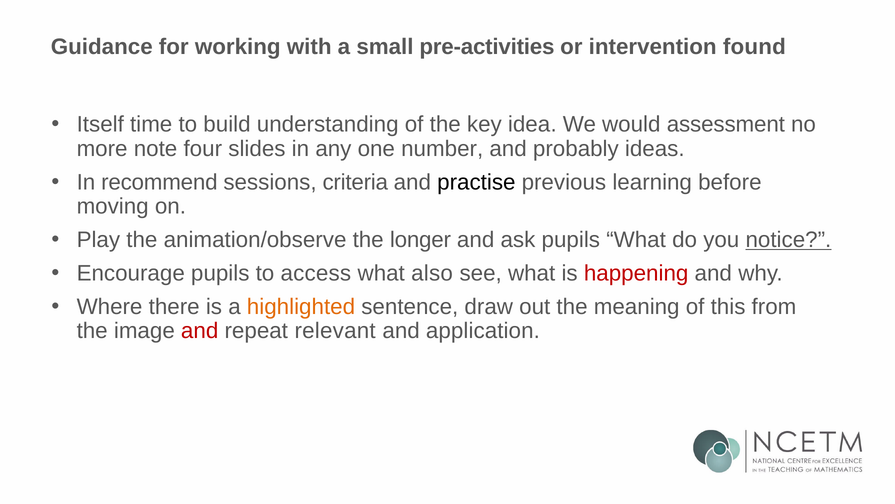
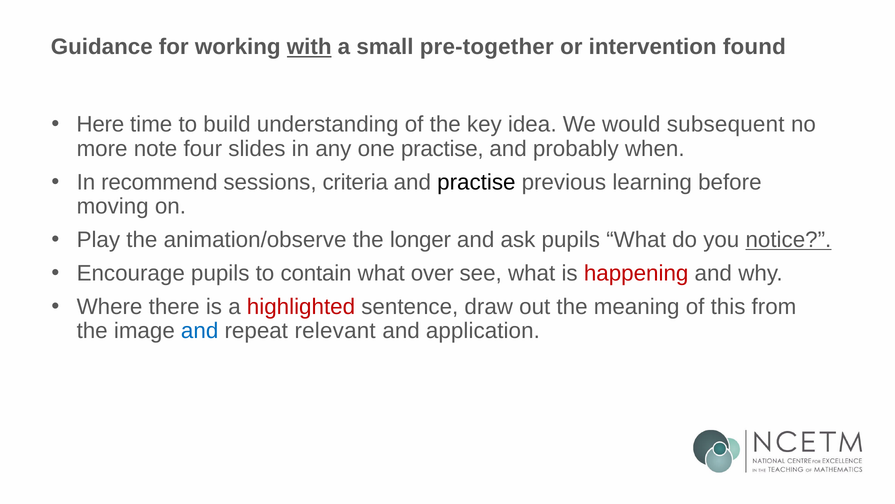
with underline: none -> present
pre-activities: pre-activities -> pre-together
Itself: Itself -> Here
assessment: assessment -> subsequent
one number: number -> practise
ideas: ideas -> when
access: access -> contain
also: also -> over
highlighted colour: orange -> red
and at (200, 331) colour: red -> blue
